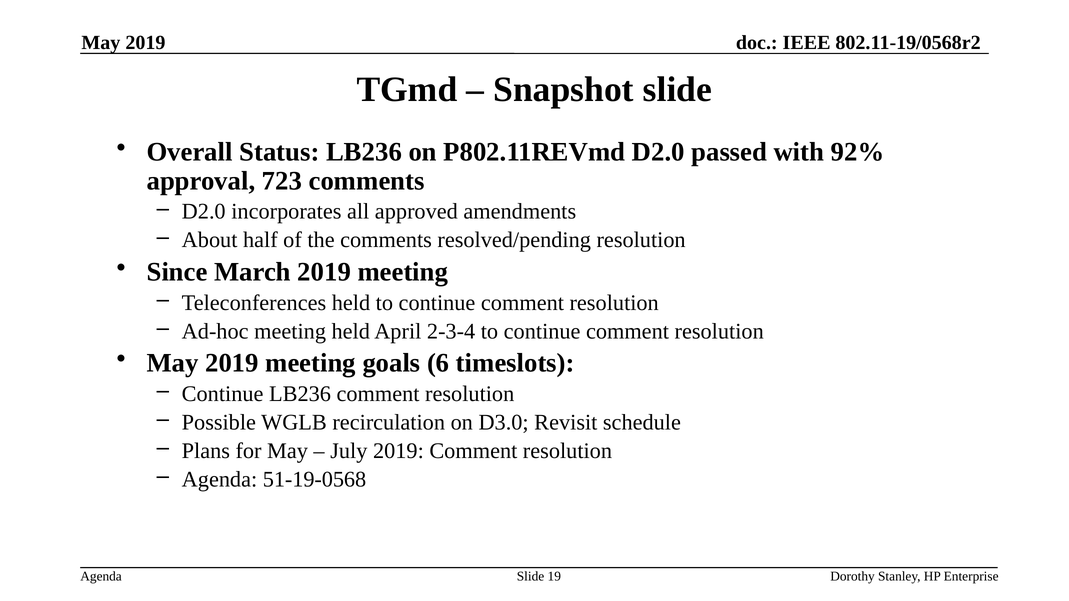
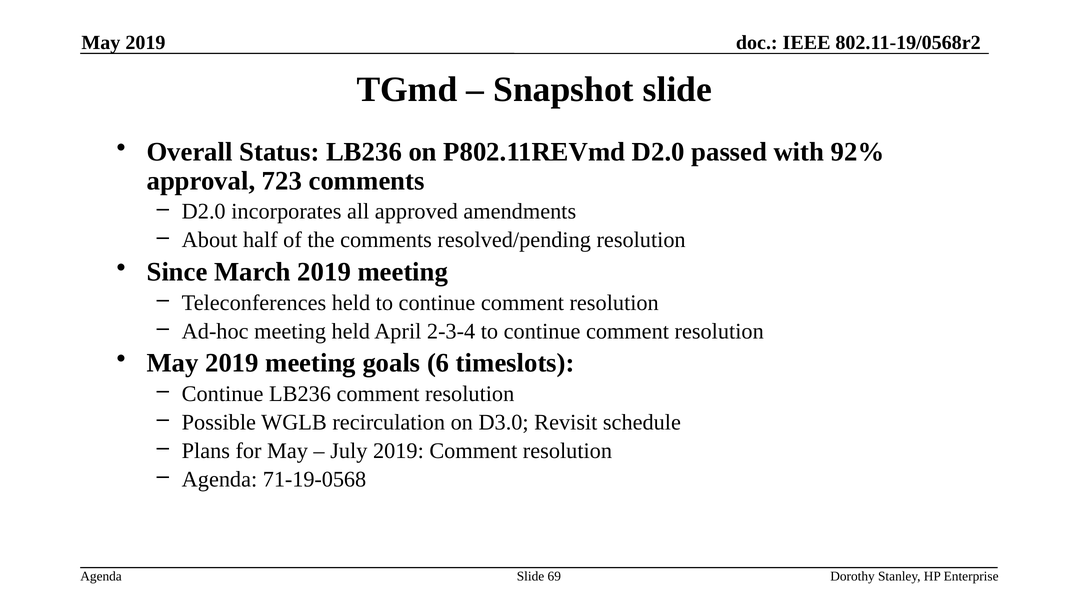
51-19-0568: 51-19-0568 -> 71-19-0568
19: 19 -> 69
